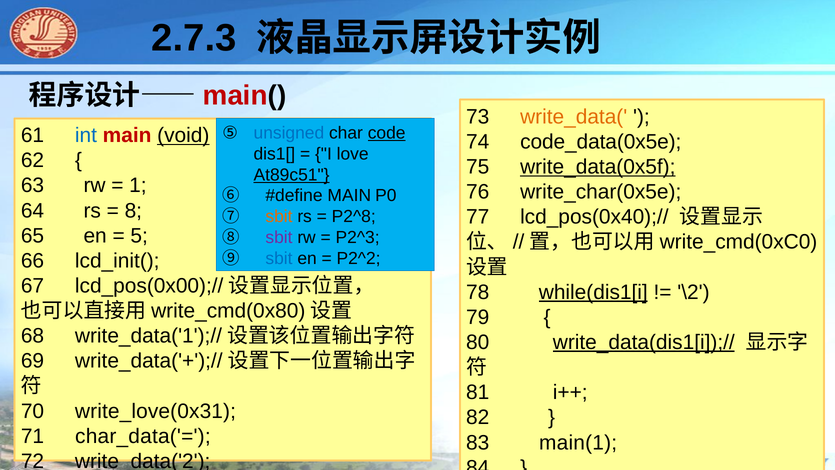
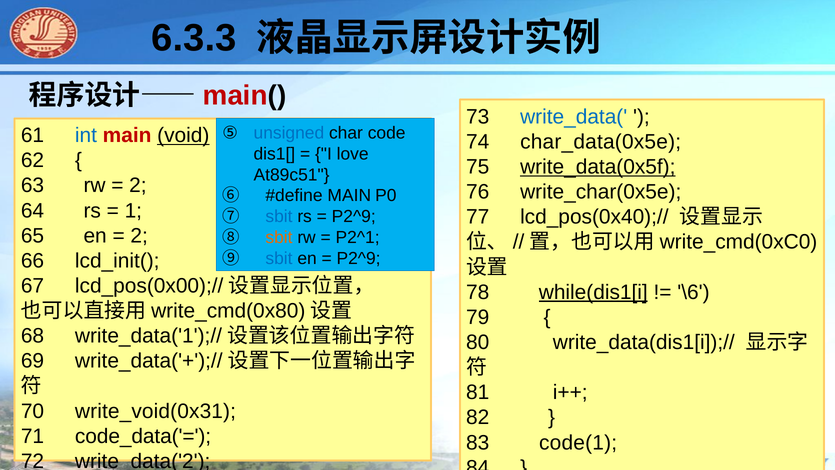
2.7.3: 2.7.3 -> 6.3.3
write_data( colour: orange -> blue
code underline: present -> none
code_data(0x5e: code_data(0x5e -> char_data(0x5e
At89c51 underline: present -> none
1 at (138, 185): 1 -> 2
8: 8 -> 1
sbit at (279, 216) colour: orange -> blue
P2^8 at (354, 216): P2^8 -> P2^9
5 at (139, 236): 5 -> 2
sbit at (279, 237) colour: purple -> orange
P2^3: P2^3 -> P2^1
P2^2 at (359, 258): P2^2 -> P2^9
\2: \2 -> \6
write_data(dis1[i]);// underline: present -> none
write_love(0x31: write_love(0x31 -> write_void(0x31
char_data('=: char_data('= -> code_data('=
main(1: main(1 -> code(1
